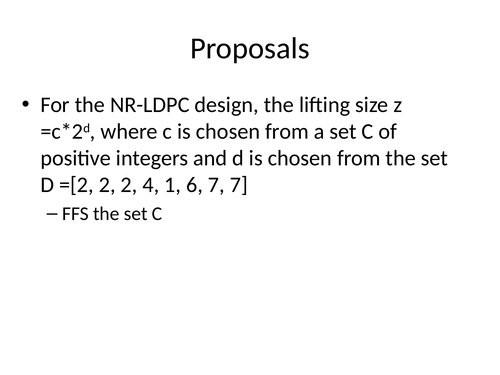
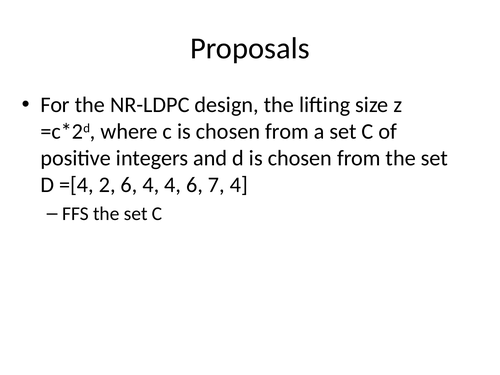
=[2: =[2 -> =[4
2 2: 2 -> 6
4 1: 1 -> 4
7 7: 7 -> 4
